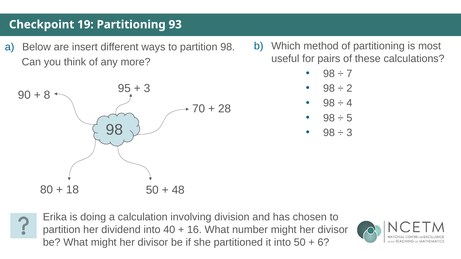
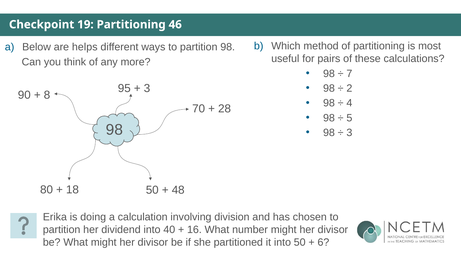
93: 93 -> 46
insert: insert -> helps
